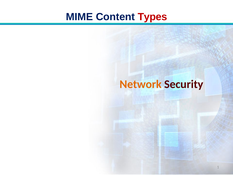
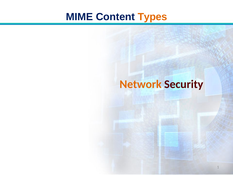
Types colour: red -> orange
